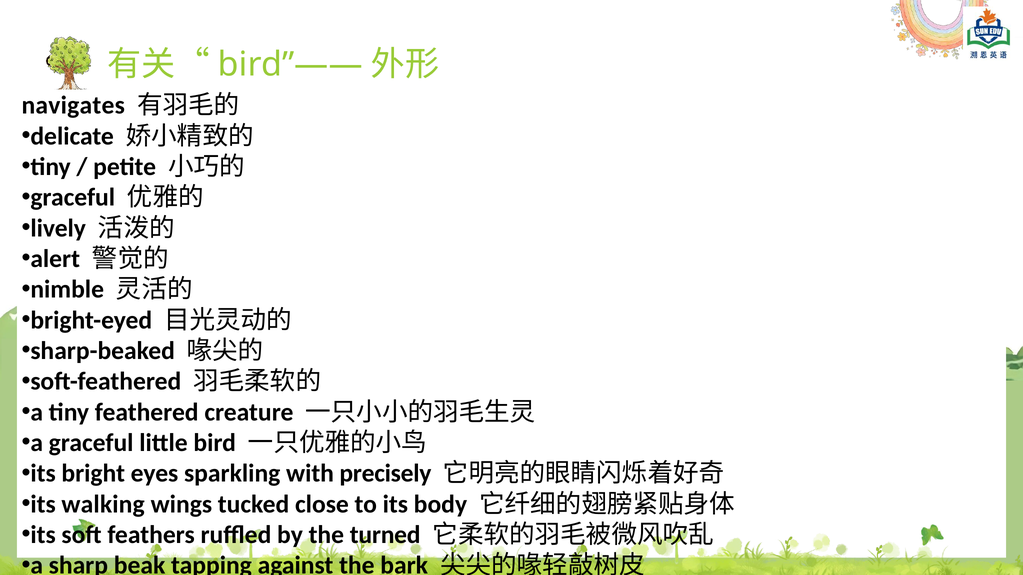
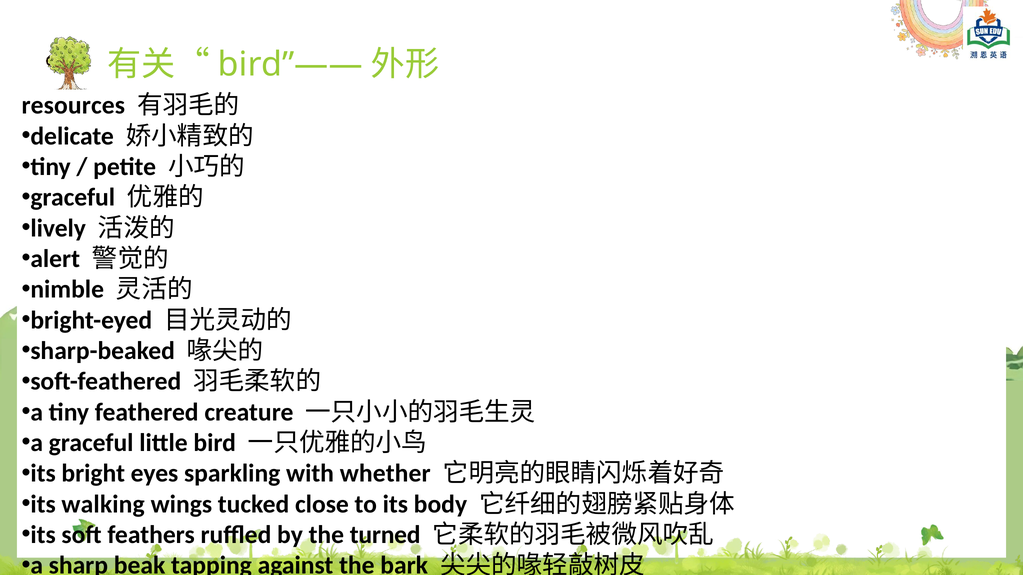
navigates: navigates -> resources
precisely: precisely -> whether
